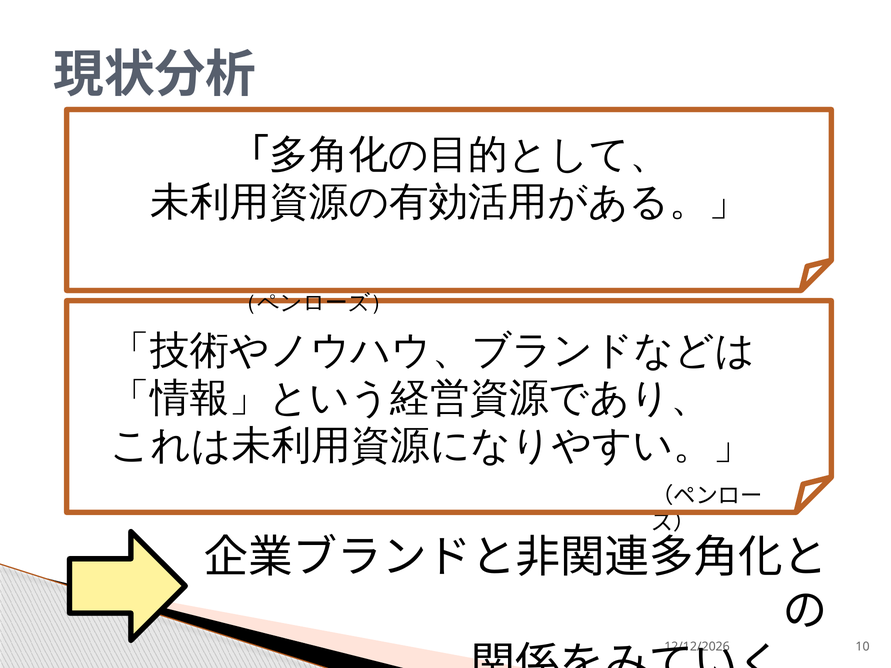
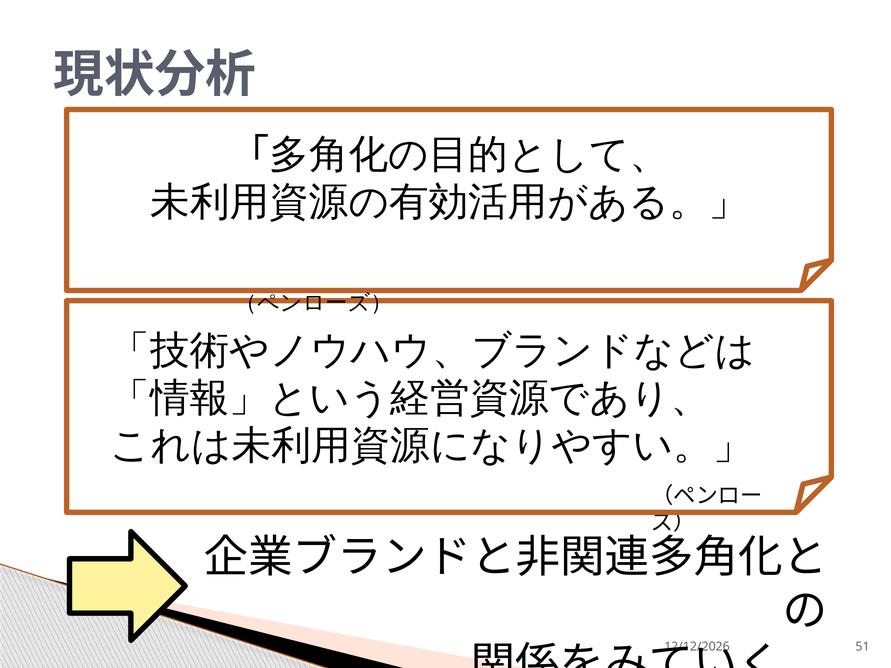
10: 10 -> 51
